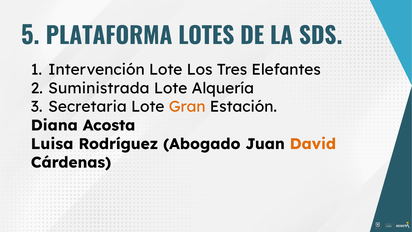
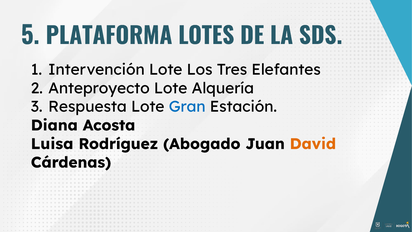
Suministrada: Suministrada -> Anteproyecto
Secretaria: Secretaria -> Respuesta
Gran colour: orange -> blue
